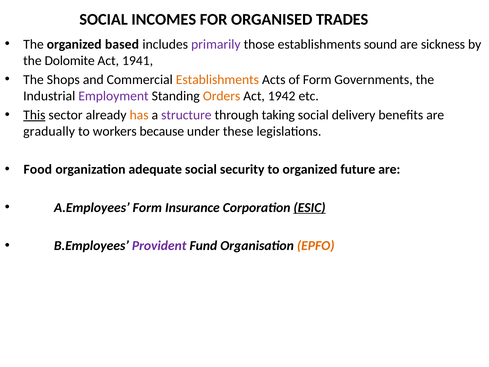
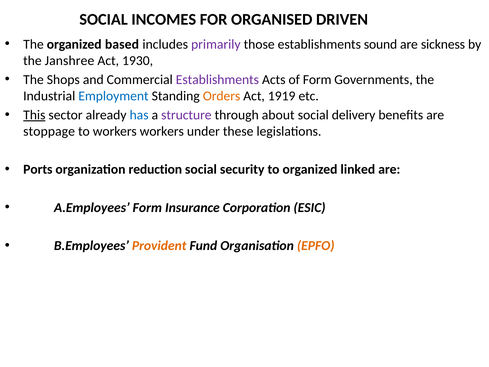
TRADES: TRADES -> DRIVEN
Dolomite: Dolomite -> Janshree
1941: 1941 -> 1930
Establishments at (217, 80) colour: orange -> purple
Employment colour: purple -> blue
1942: 1942 -> 1919
has colour: orange -> blue
taking: taking -> about
gradually: gradually -> stoppage
workers because: because -> workers
Food: Food -> Ports
adequate: adequate -> reduction
future: future -> linked
ESIC underline: present -> none
Provident colour: purple -> orange
